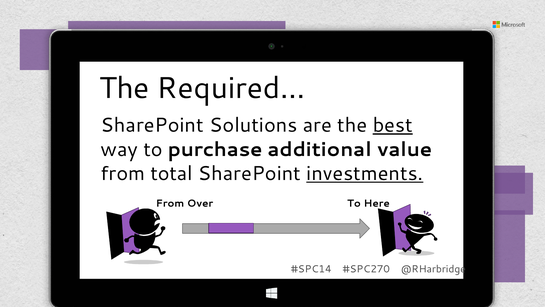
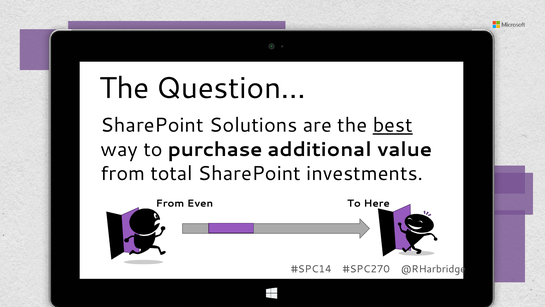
Required…: Required… -> Question…
investments underline: present -> none
Over: Over -> Even
